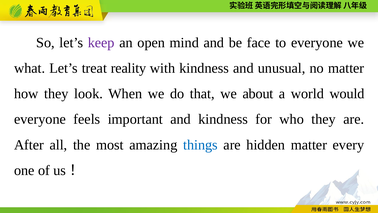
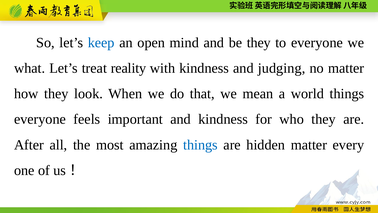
keep colour: purple -> blue
be face: face -> they
unusual: unusual -> judging
about: about -> mean
world would: would -> things
